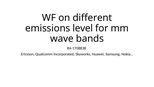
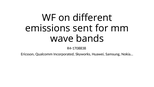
level: level -> sent
